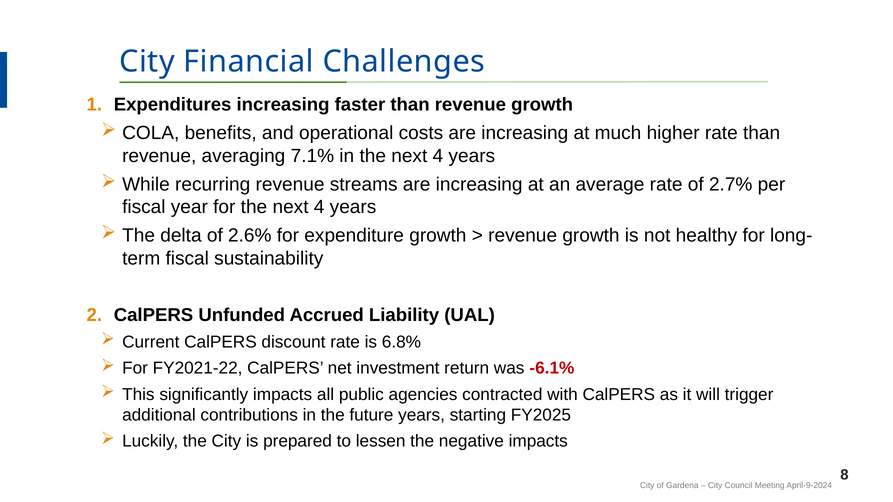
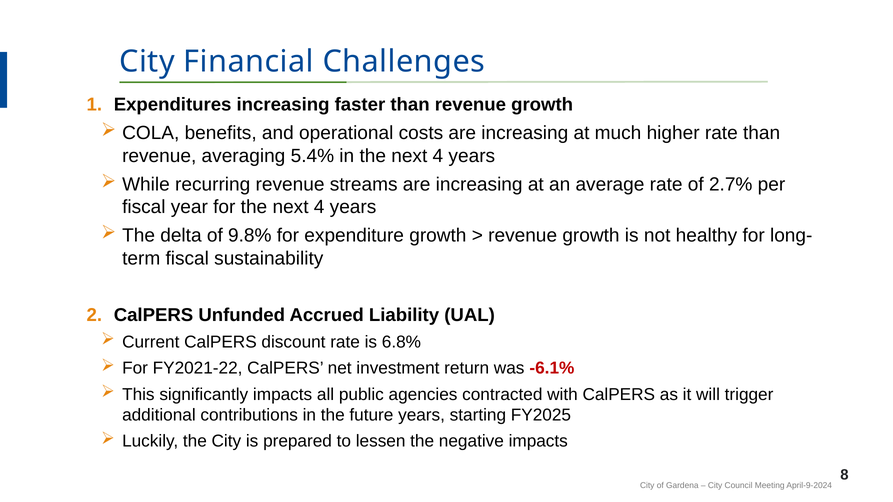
7.1%: 7.1% -> 5.4%
2.6%: 2.6% -> 9.8%
